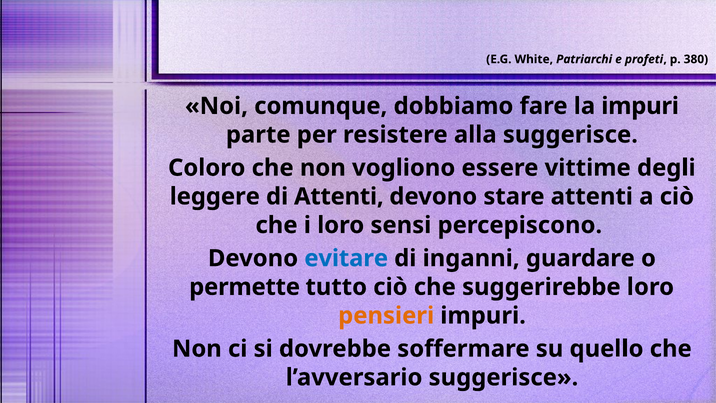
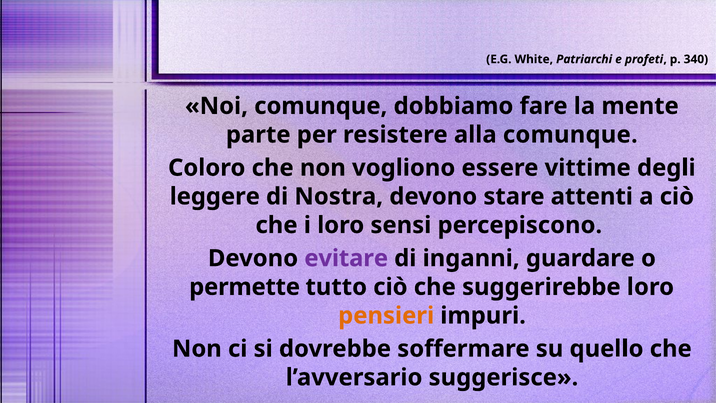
380: 380 -> 340
la impuri: impuri -> mente
alla suggerisce: suggerisce -> comunque
di Attenti: Attenti -> Nostra
evitare colour: blue -> purple
